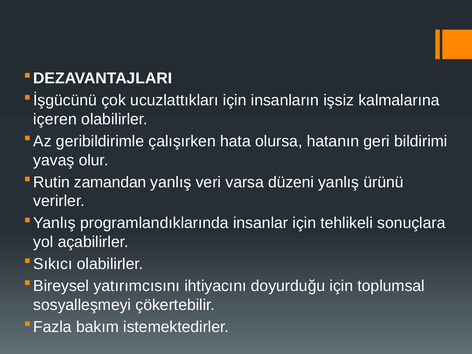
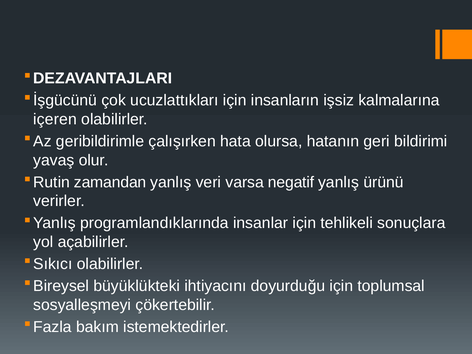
düzeni: düzeni -> negatif
yatırımcısını: yatırımcısını -> büyüklükteki
